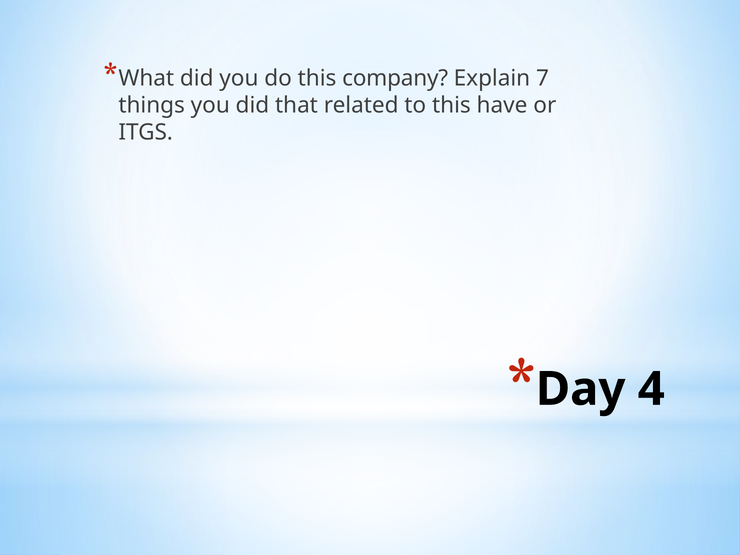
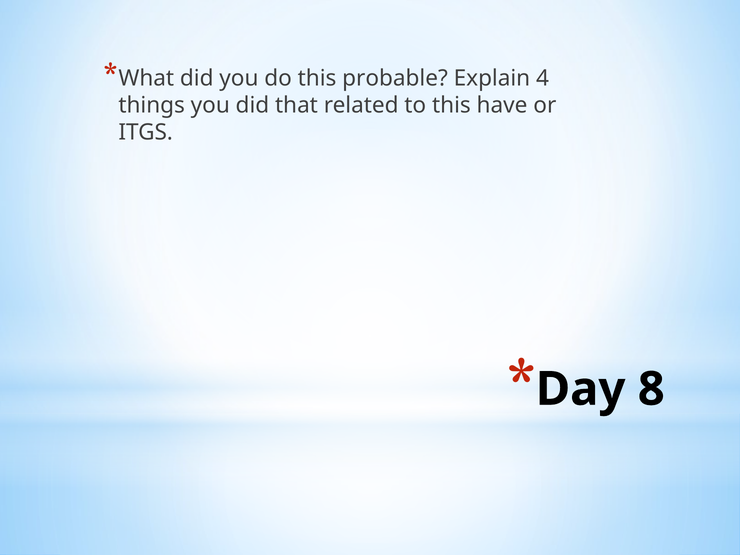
company: company -> probable
7: 7 -> 4
4: 4 -> 8
